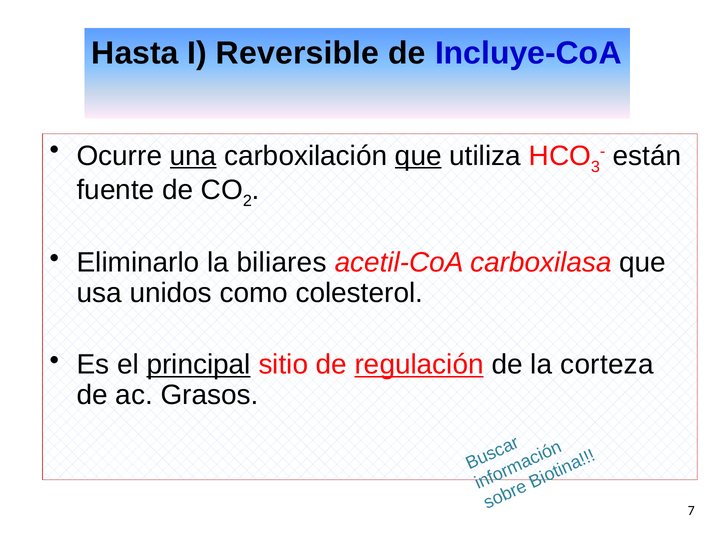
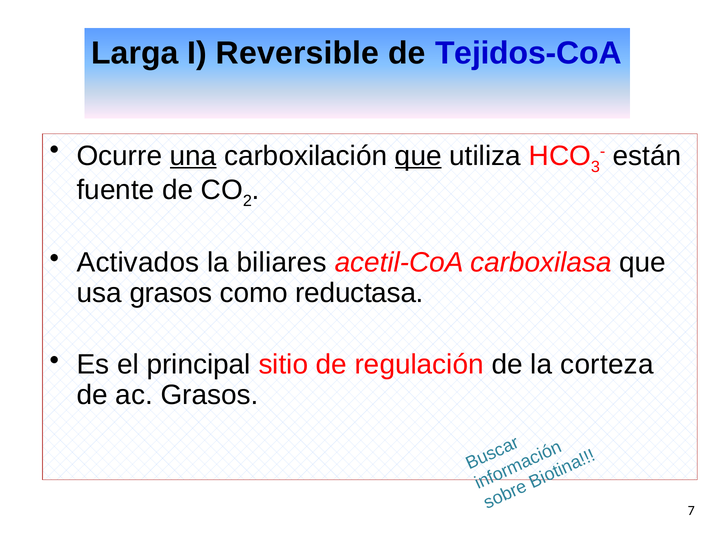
Hasta: Hasta -> Larga
Incluye-CoA: Incluye-CoA -> Tejidos-CoA
Eliminarlo: Eliminarlo -> Activados
usa unidos: unidos -> grasos
colesterol: colesterol -> reductasa
principal underline: present -> none
regulación underline: present -> none
